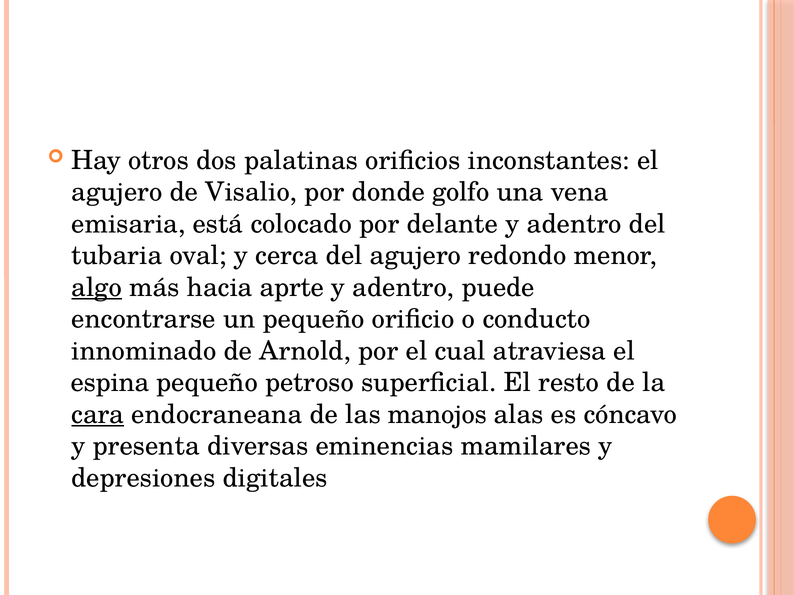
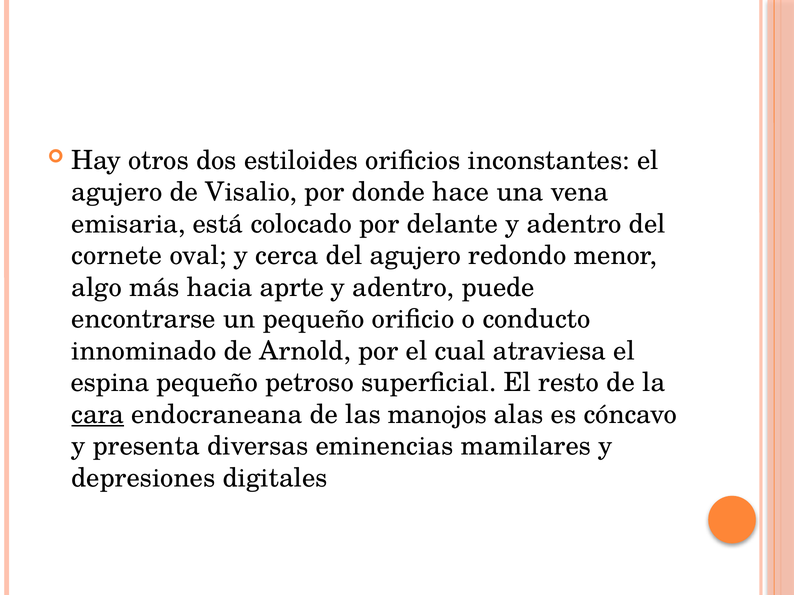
palatinas: palatinas -> estiloides
golfo: golfo -> hace
tubaria: tubaria -> cornete
algo underline: present -> none
